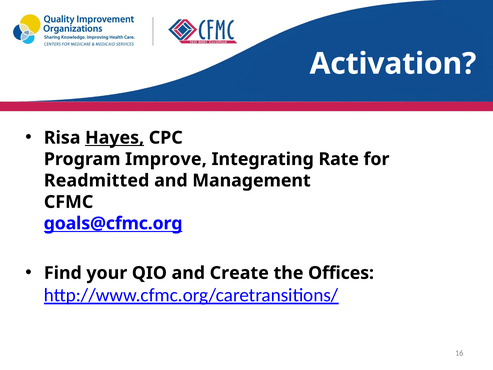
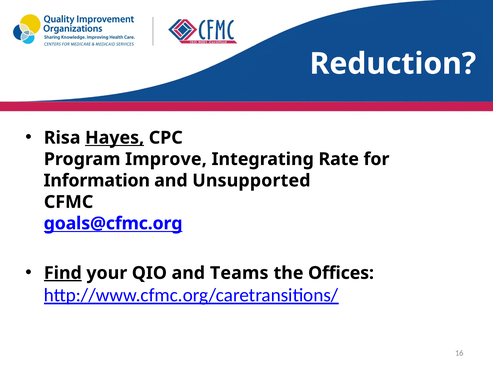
Activation: Activation -> Reduction
Readmitted: Readmitted -> Information
Management: Management -> Unsupported
Find underline: none -> present
Create: Create -> Teams
